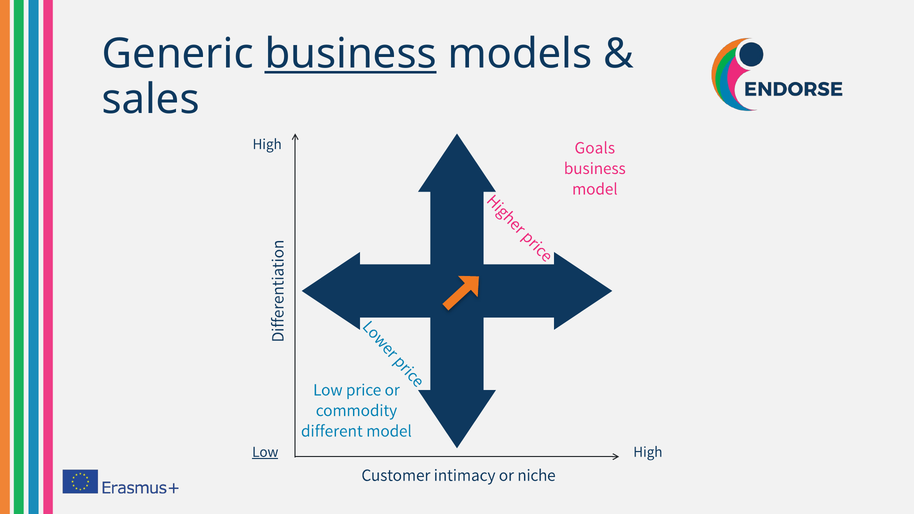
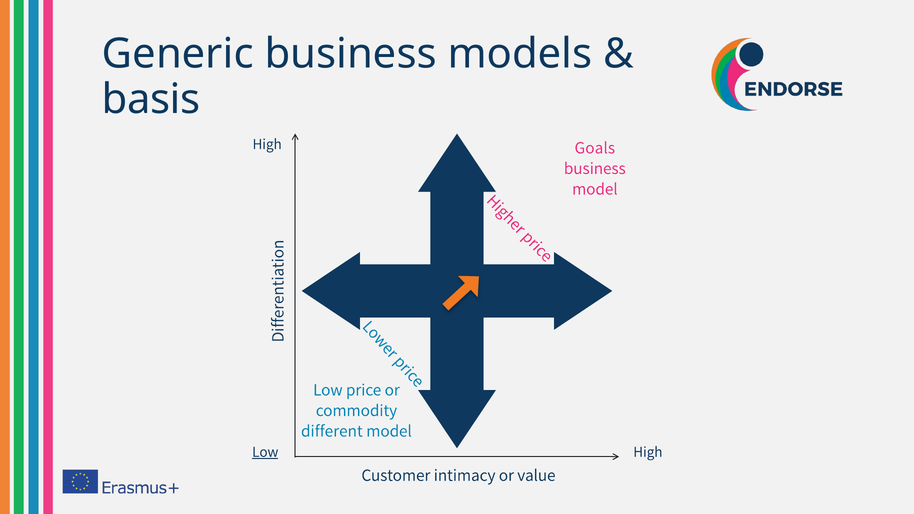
business at (351, 54) underline: present -> none
sales: sales -> basis
niche: niche -> value
